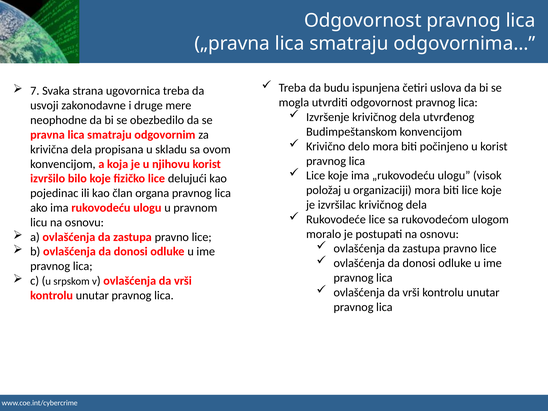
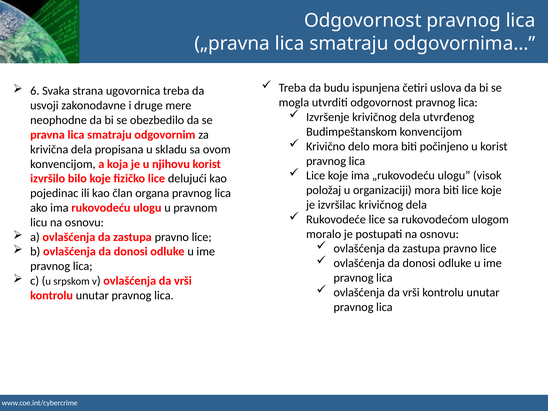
7: 7 -> 6
